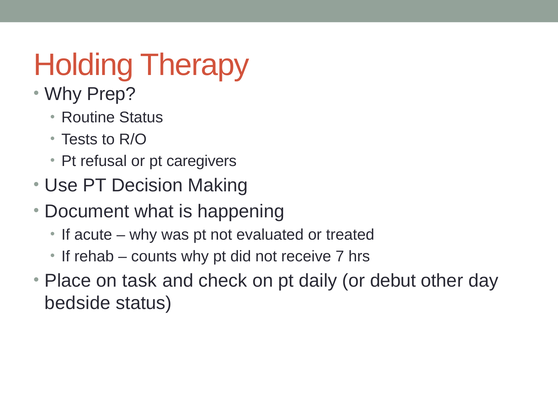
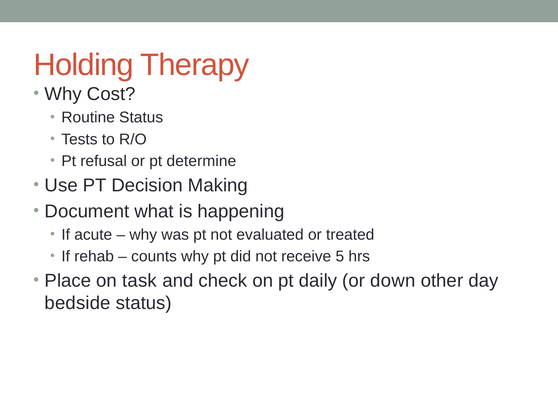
Prep: Prep -> Cost
caregivers: caregivers -> determine
7: 7 -> 5
debut: debut -> down
